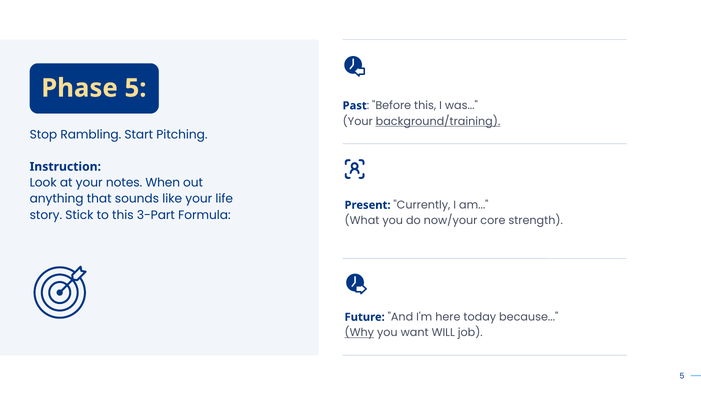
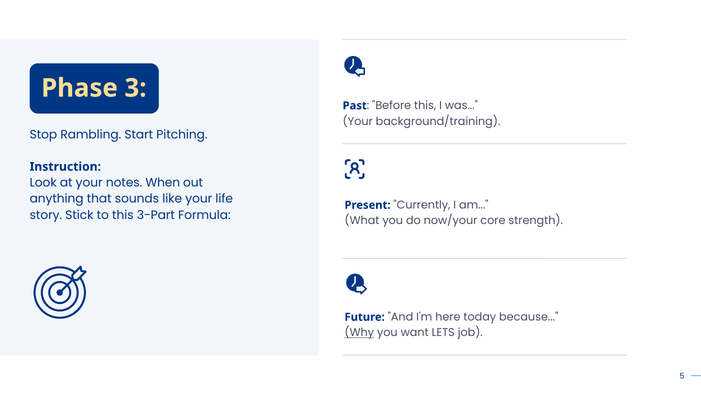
Phase 5: 5 -> 3
background/training underline: present -> none
WILL: WILL -> LETS
